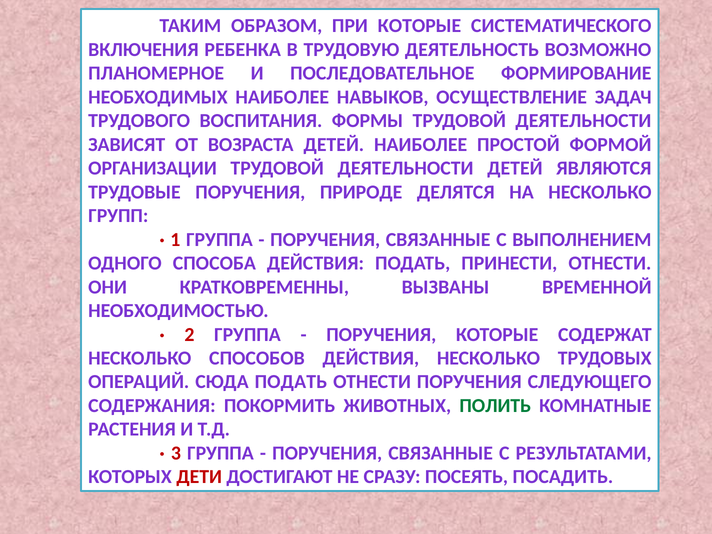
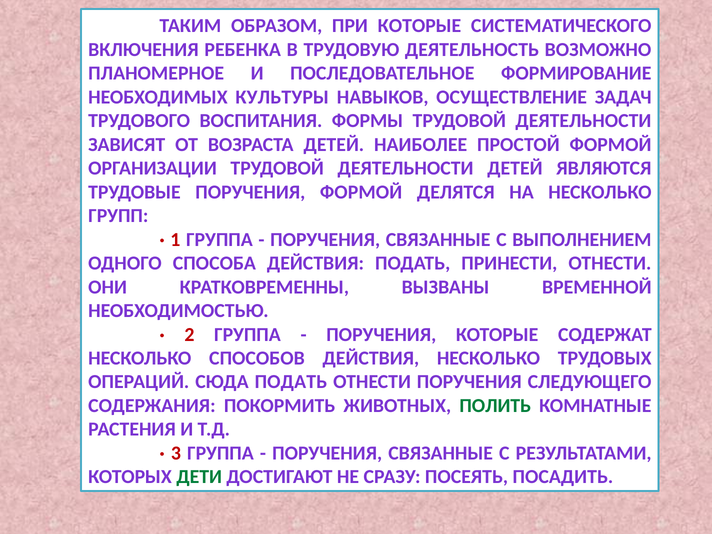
НЕОБХОДИМЫХ НАИБОЛЕЕ: НАИБОЛЕЕ -> КУЛЬТУРЫ
ПОРУЧЕНИЯ ПРИРОДЕ: ПРИРОДЕ -> ФОРМОЙ
ДЕТИ colour: red -> green
